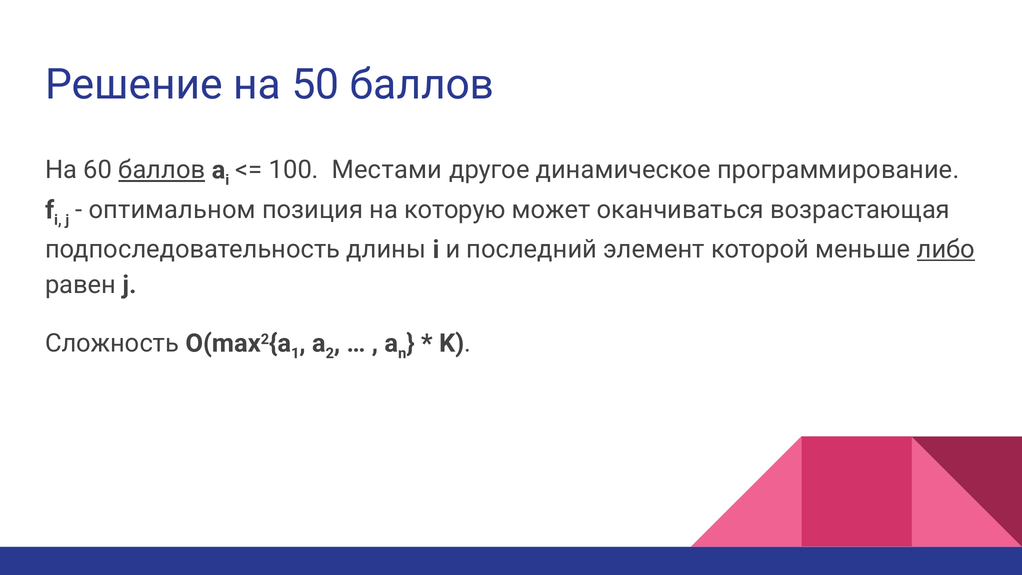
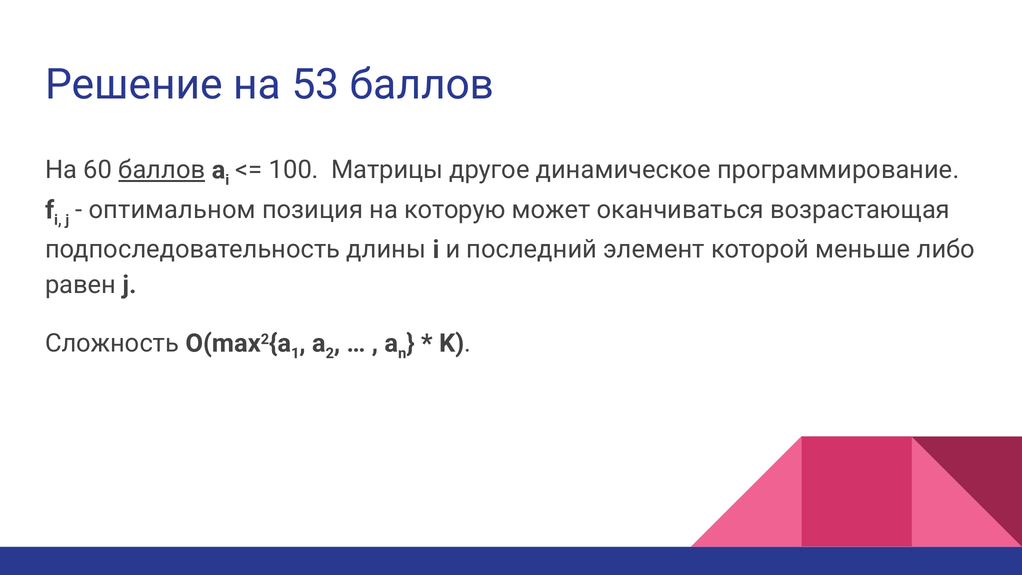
50: 50 -> 53
Местами: Местами -> Матрицы
либо underline: present -> none
